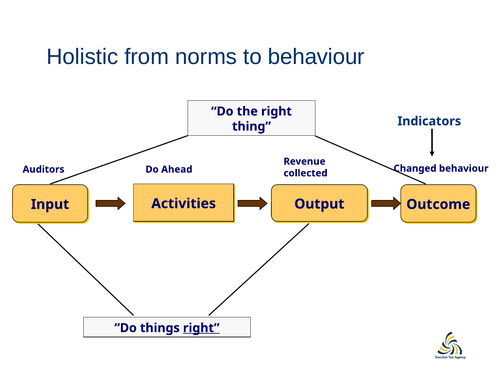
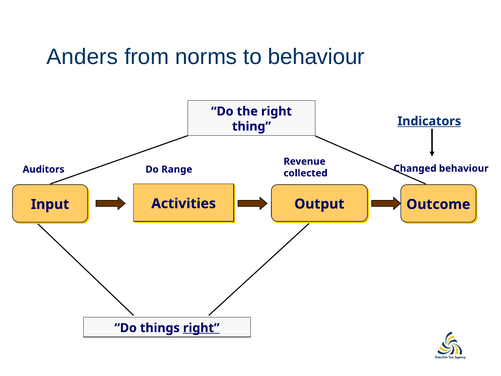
Holistic: Holistic -> Anders
Indicators underline: none -> present
Ahead: Ahead -> Range
